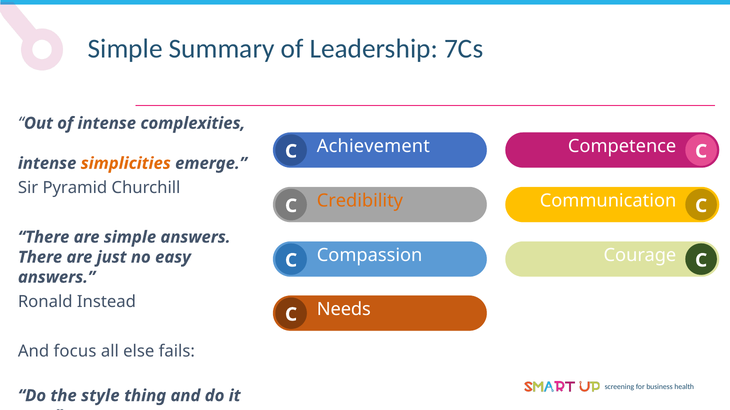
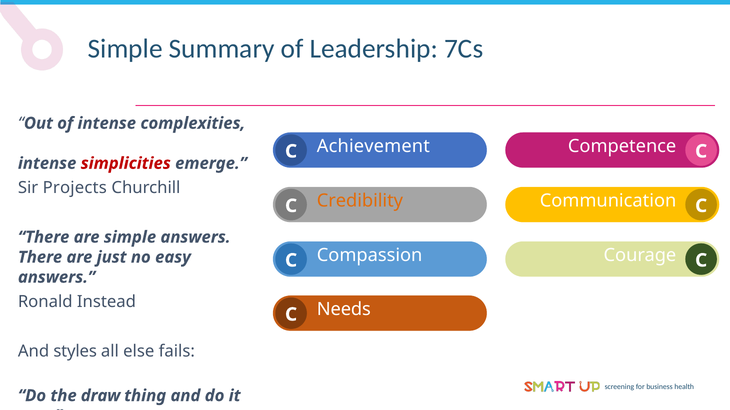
simplicities colour: orange -> red
Pyramid: Pyramid -> Projects
focus: focus -> styles
style: style -> draw
